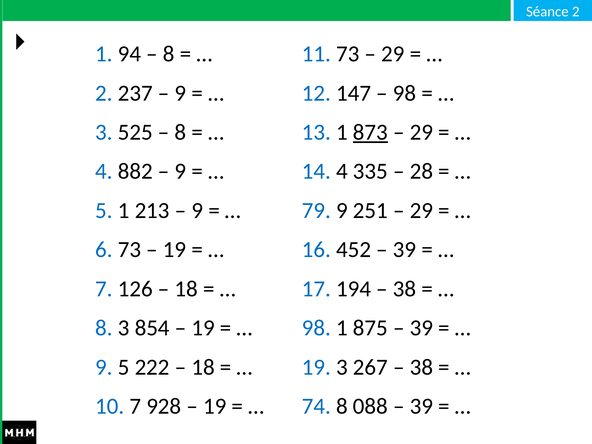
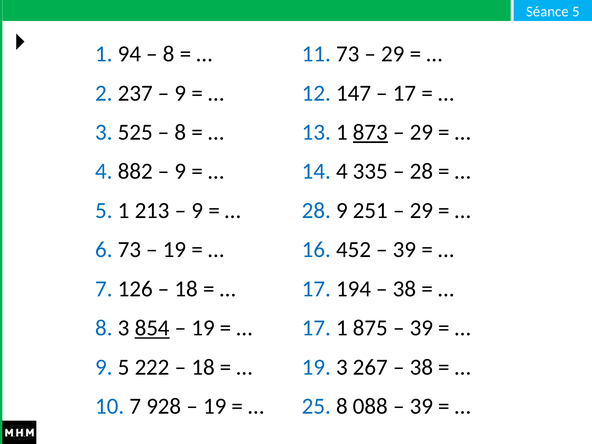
2 at (576, 12): 2 -> 5
98 at (405, 93): 98 -> 17
79 at (316, 211): 79 -> 28
854 underline: none -> present
98 at (316, 328): 98 -> 17
74: 74 -> 25
